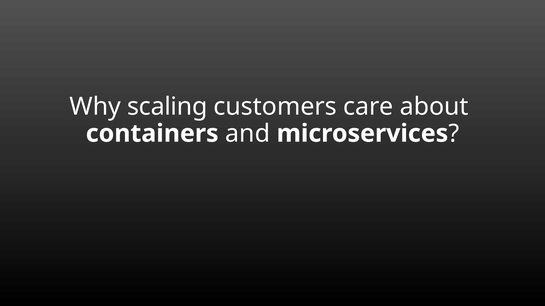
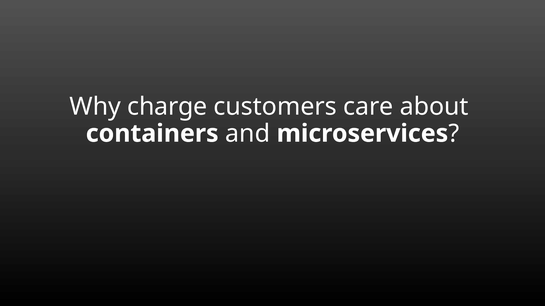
scaling: scaling -> charge
